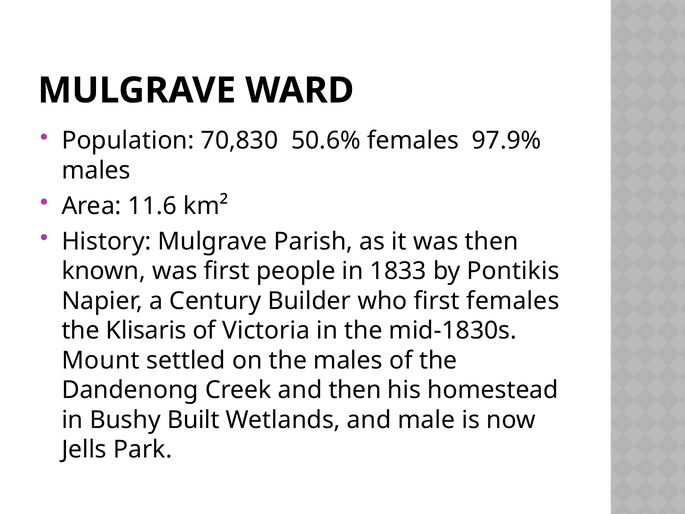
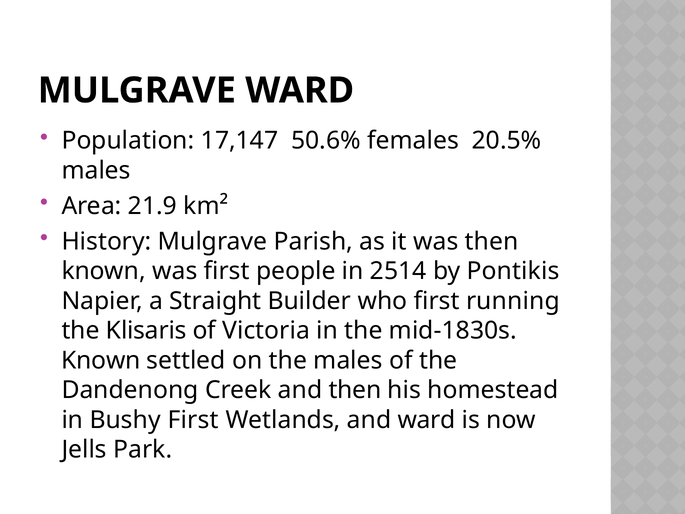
70,830: 70,830 -> 17,147
97.9%: 97.9% -> 20.5%
11.6: 11.6 -> 21.9
1833: 1833 -> 2514
Century: Century -> Straight
first females: females -> running
Mount at (101, 360): Mount -> Known
Bushy Built: Built -> First
and male: male -> ward
